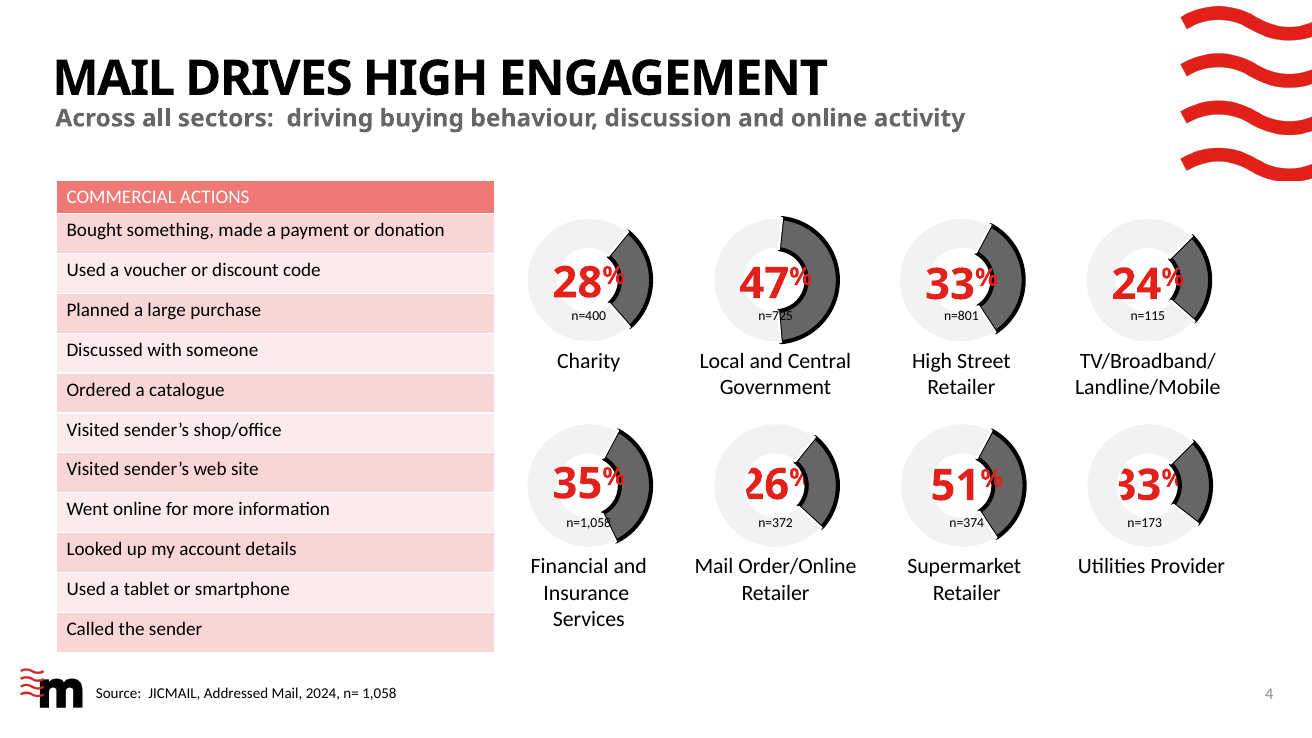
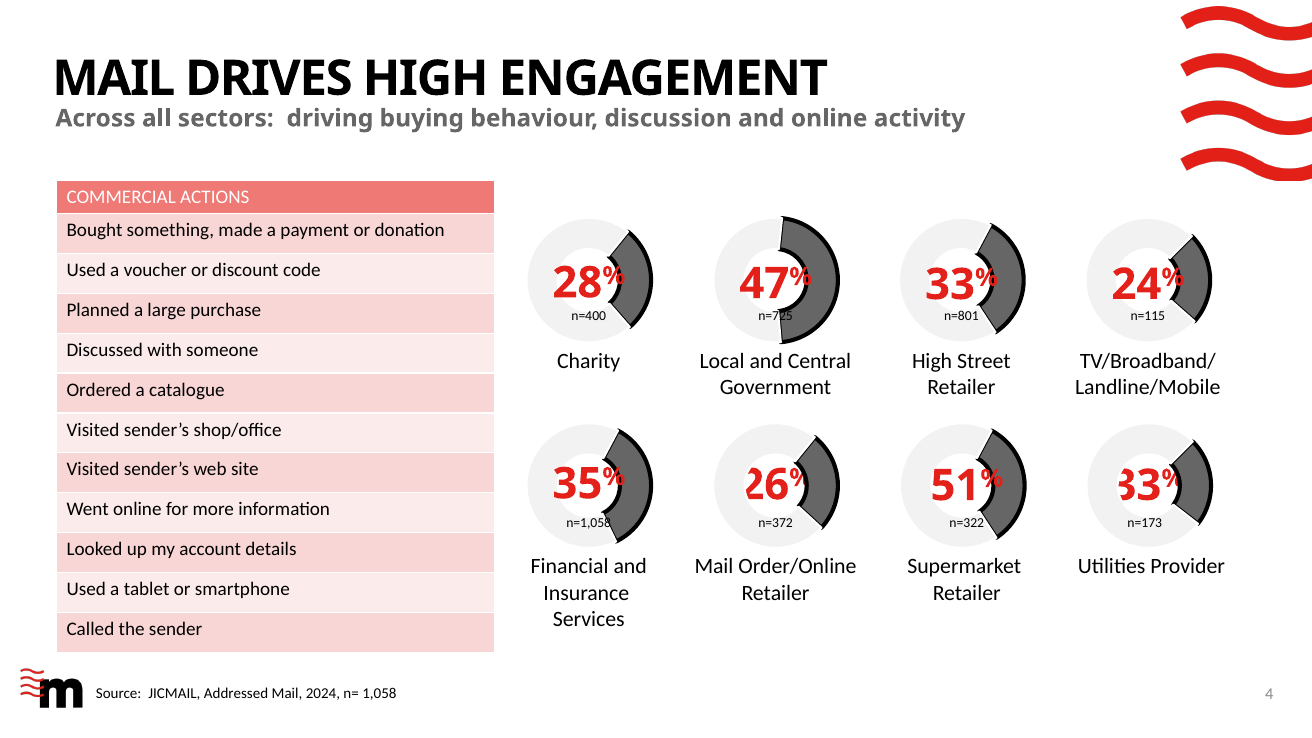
n=374: n=374 -> n=322
